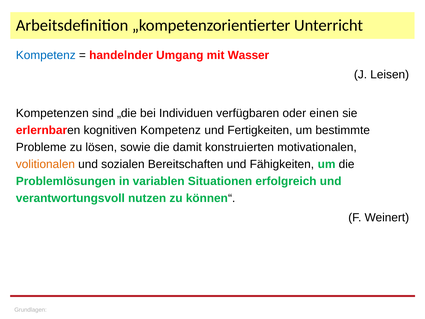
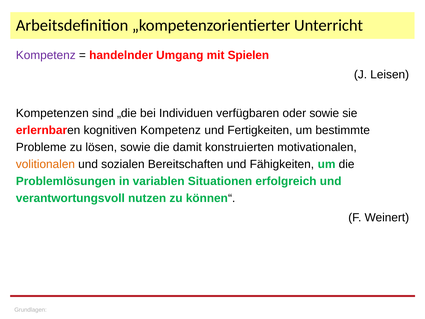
Kompetenz at (46, 55) colour: blue -> purple
Wasser: Wasser -> Spielen
oder einen: einen -> sowie
